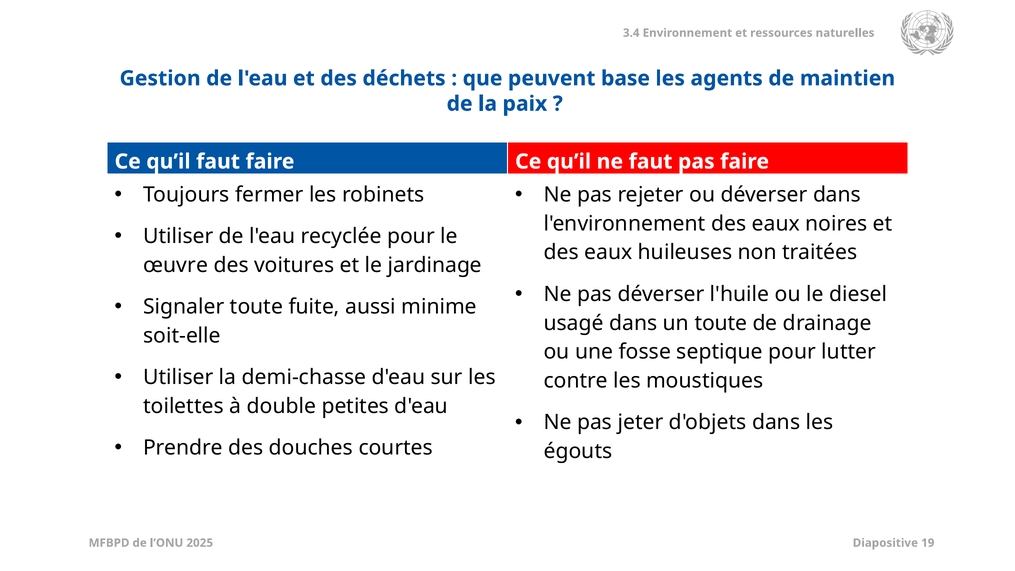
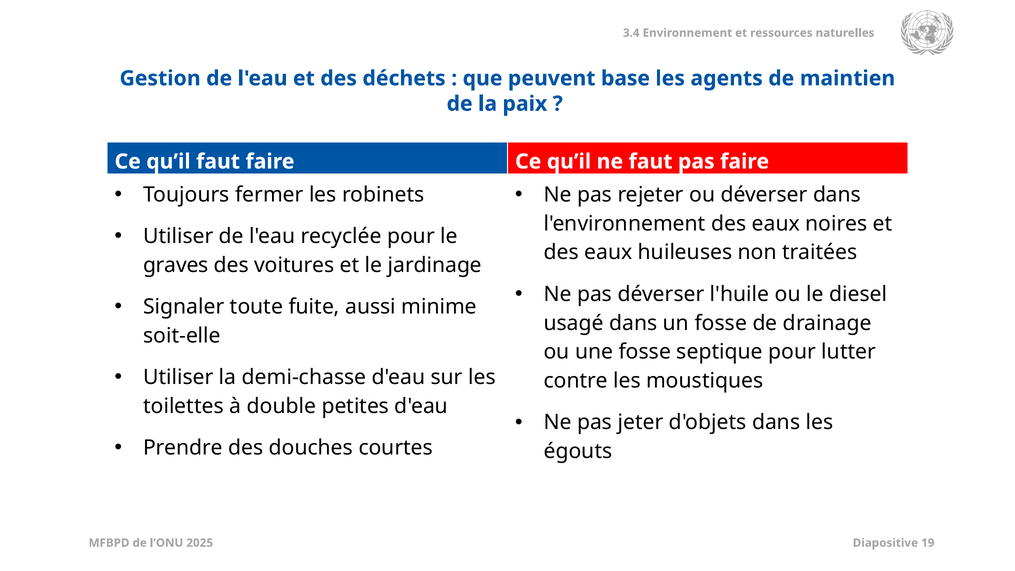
œuvre: œuvre -> graves
un toute: toute -> fosse
